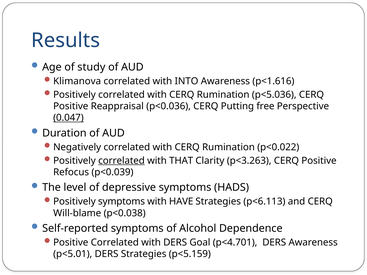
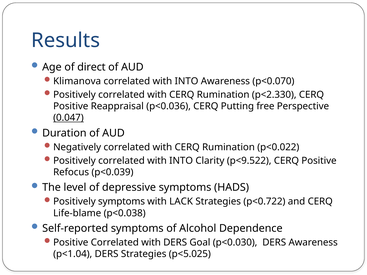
study: study -> direct
p<1.616: p<1.616 -> p<0.070
p<5.036: p<5.036 -> p<2.330
correlated at (121, 161) underline: present -> none
THAT at (181, 161): THAT -> INTO
p<3.263: p<3.263 -> p<9.522
HAVE: HAVE -> LACK
p<6.113: p<6.113 -> p<0.722
Will-blame: Will-blame -> Life-blame
p<4.701: p<4.701 -> p<0.030
p<5.01: p<5.01 -> p<1.04
p<5.159: p<5.159 -> p<5.025
